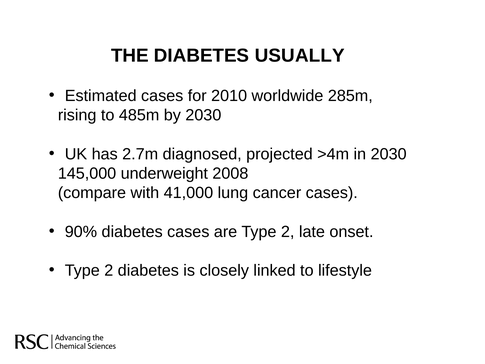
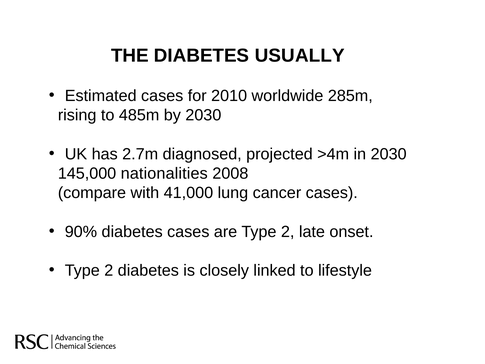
underweight: underweight -> nationalities
